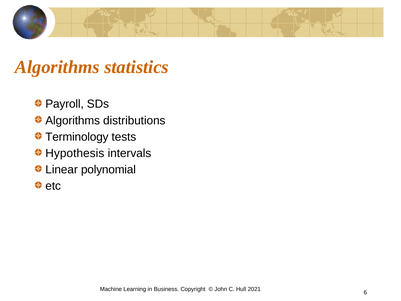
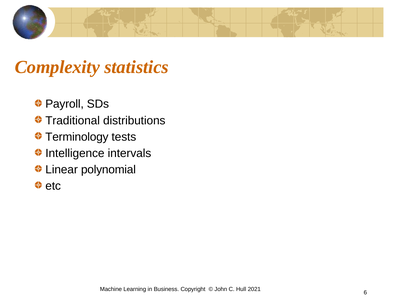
Algorithms at (57, 67): Algorithms -> Complexity
Algorithms at (73, 120): Algorithms -> Traditional
Hypothesis: Hypothesis -> Intelligence
